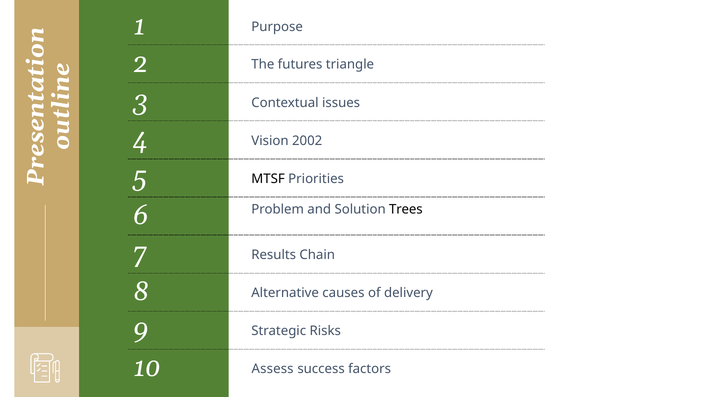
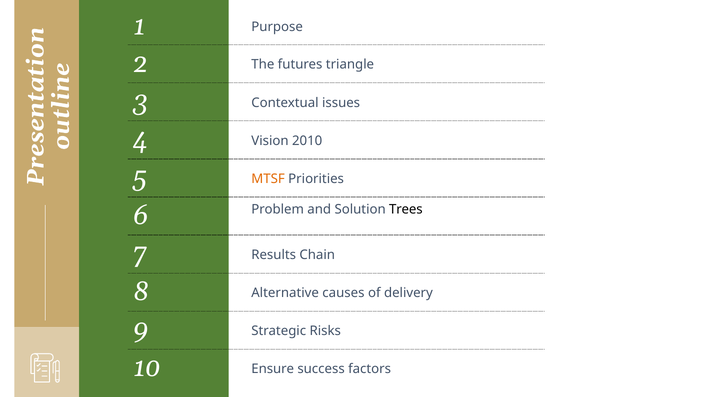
2002: 2002 -> 2010
MTSF colour: black -> orange
Assess: Assess -> Ensure
